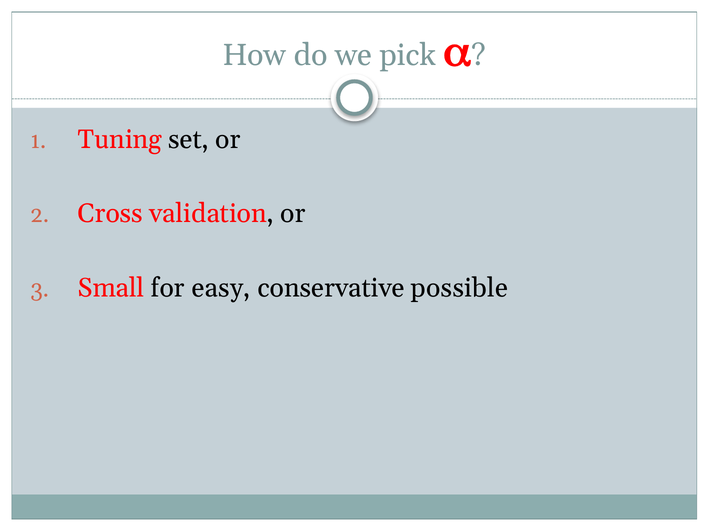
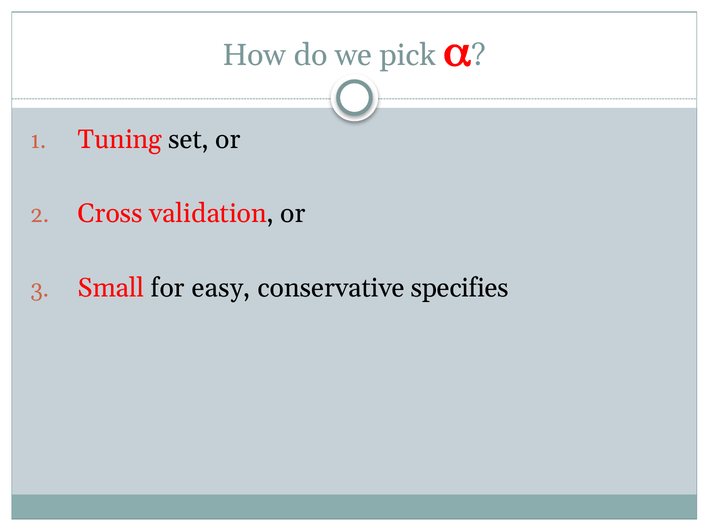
possible: possible -> specifies
